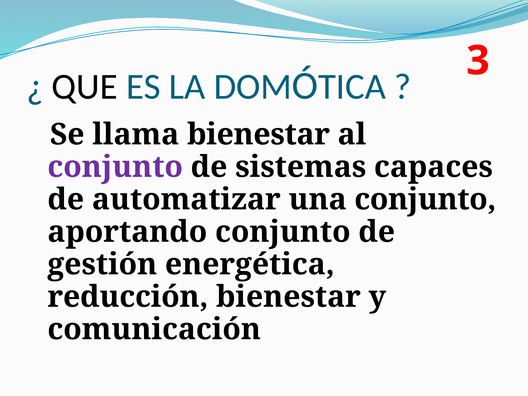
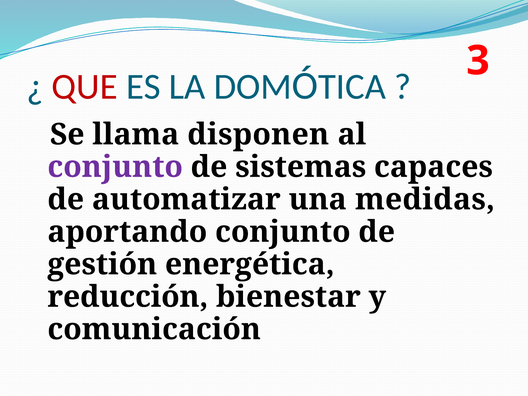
QUE colour: black -> red
llama bienestar: bienestar -> disponen
una conjunto: conjunto -> medidas
